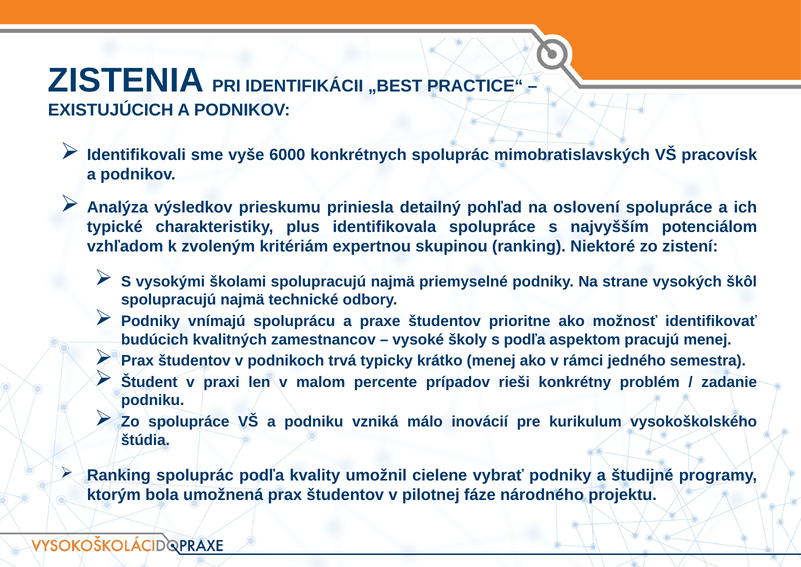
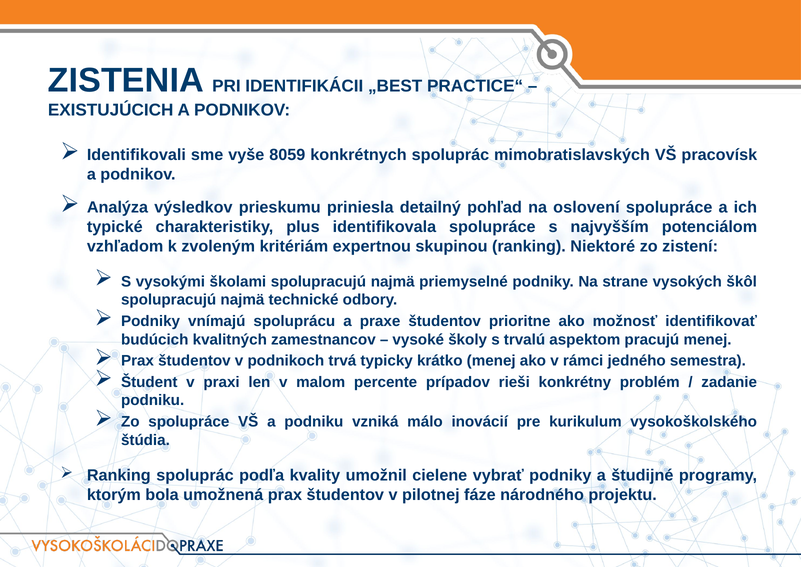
6000: 6000 -> 8059
s podľa: podľa -> trvalú
